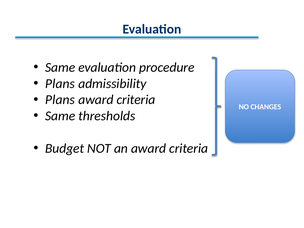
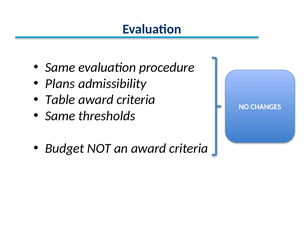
Plans at (60, 100): Plans -> Table
